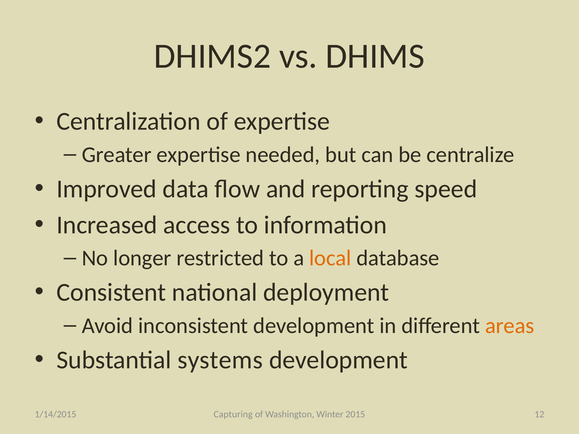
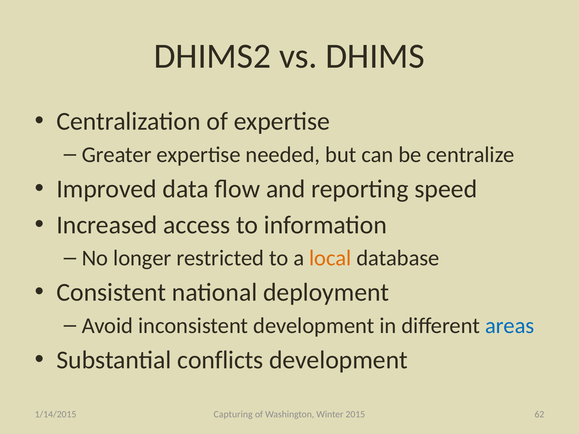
areas colour: orange -> blue
systems: systems -> conflicts
12: 12 -> 62
